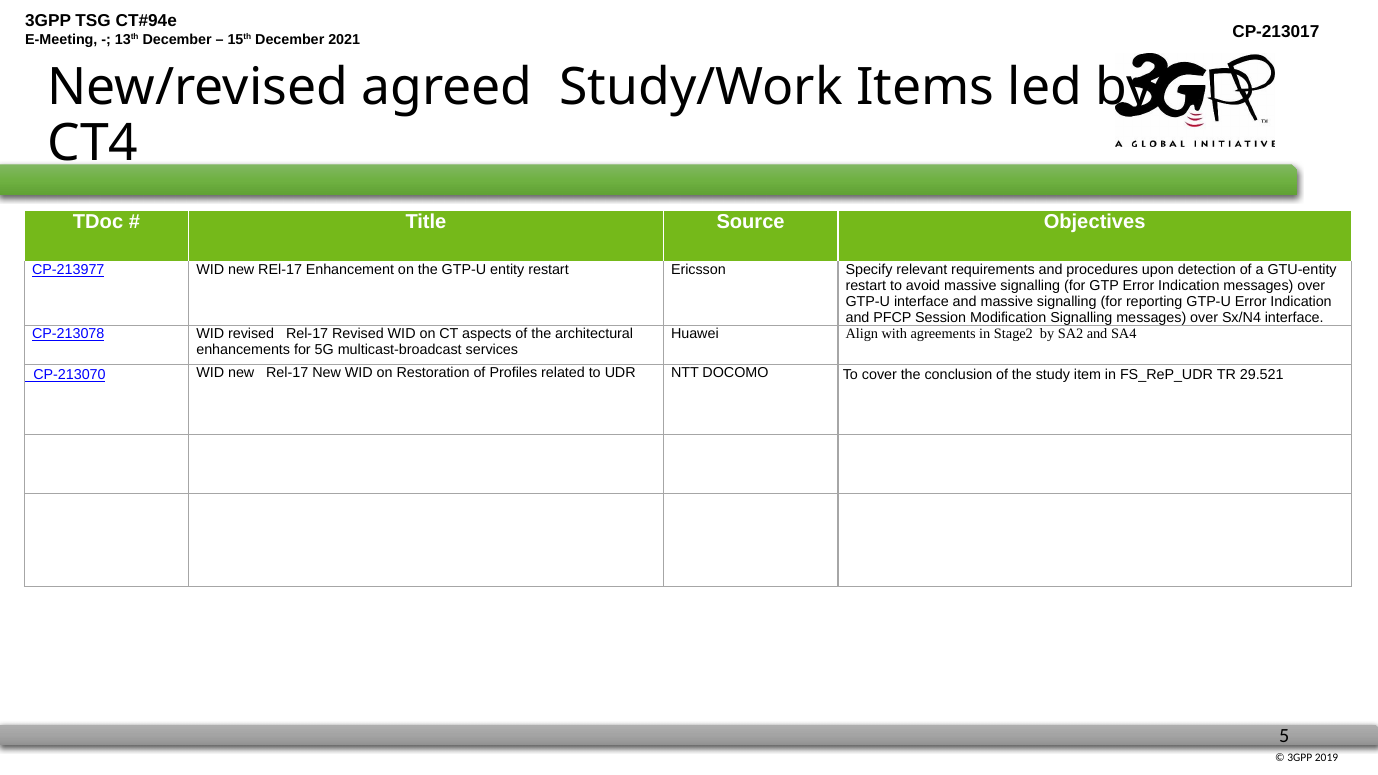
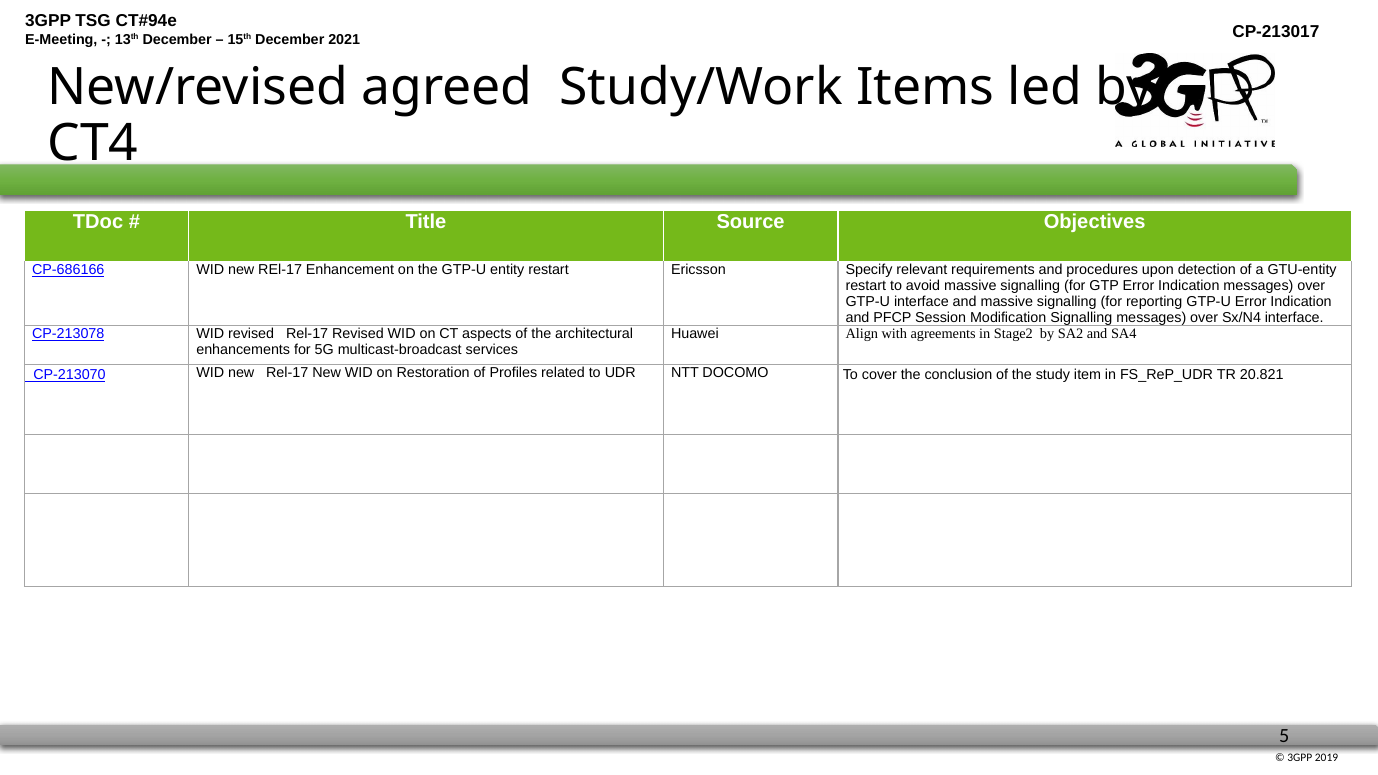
CP-213977: CP-213977 -> CP-686166
29.521: 29.521 -> 20.821
